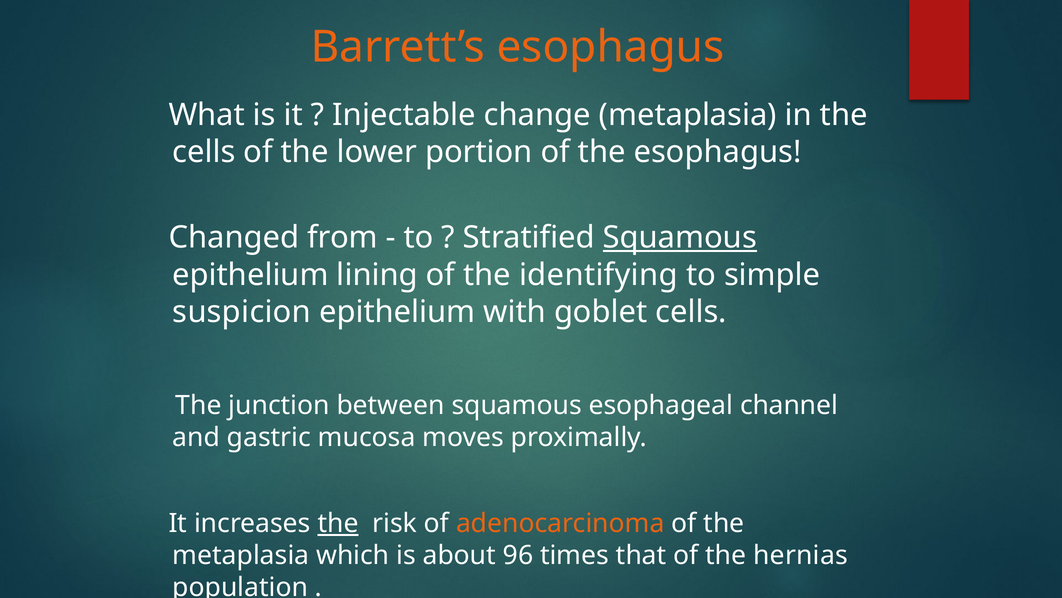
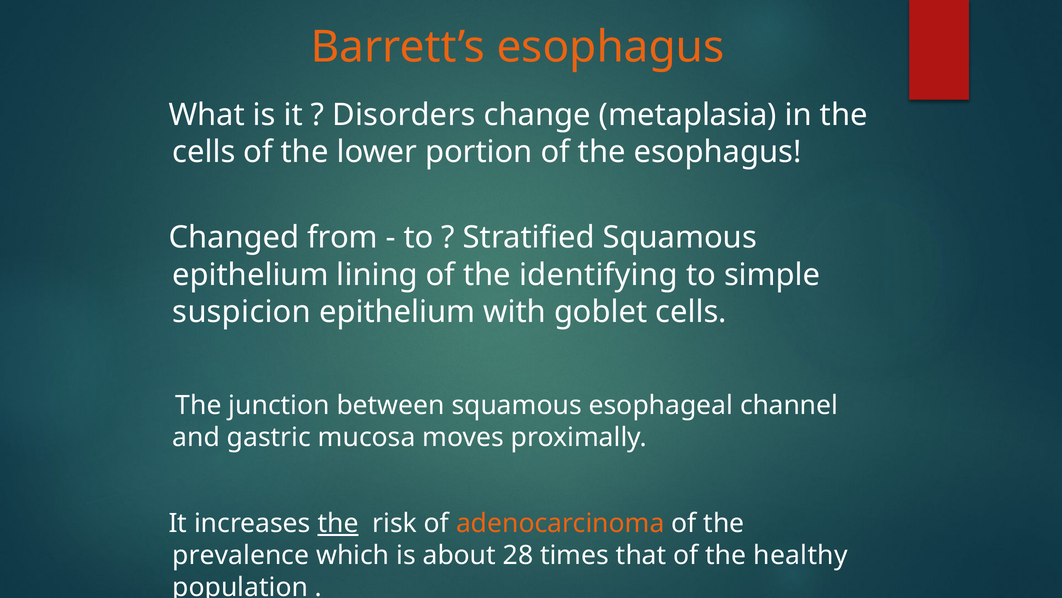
Injectable: Injectable -> Disorders
Squamous at (680, 237) underline: present -> none
metaplasia at (241, 555): metaplasia -> prevalence
96: 96 -> 28
hernias: hernias -> healthy
